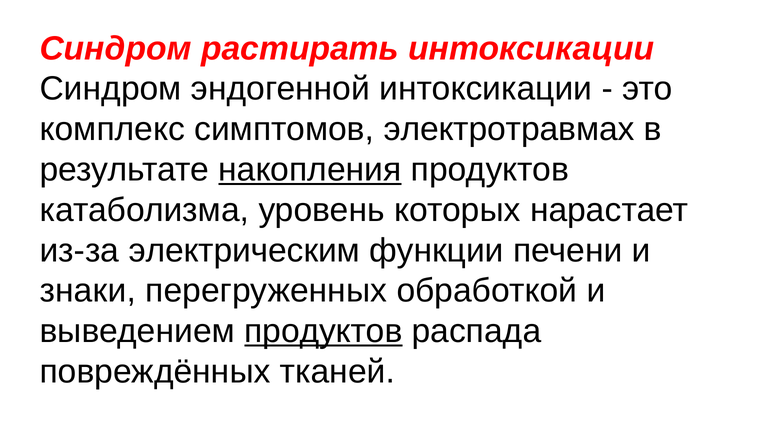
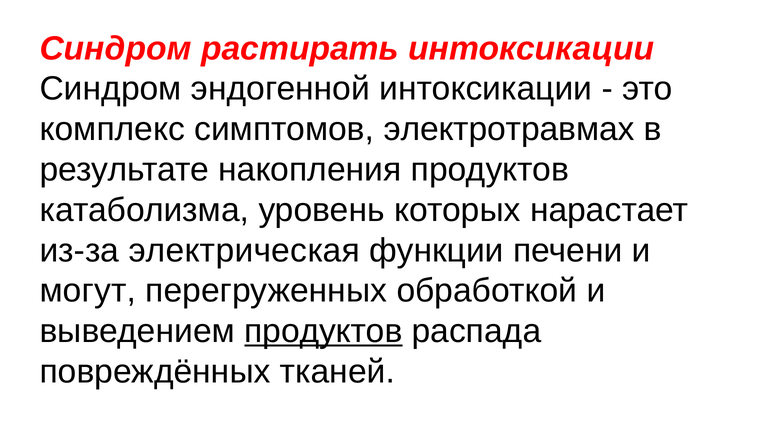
накопления underline: present -> none
электрическим: электрическим -> электрическая
знаки: знаки -> могут
